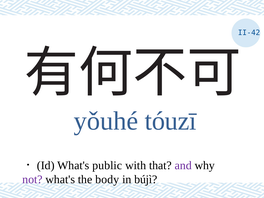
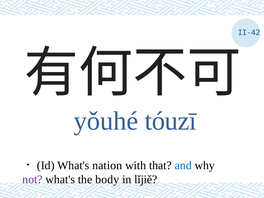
public: public -> nation
and colour: purple -> blue
bújì: bújì -> lǐjiě
